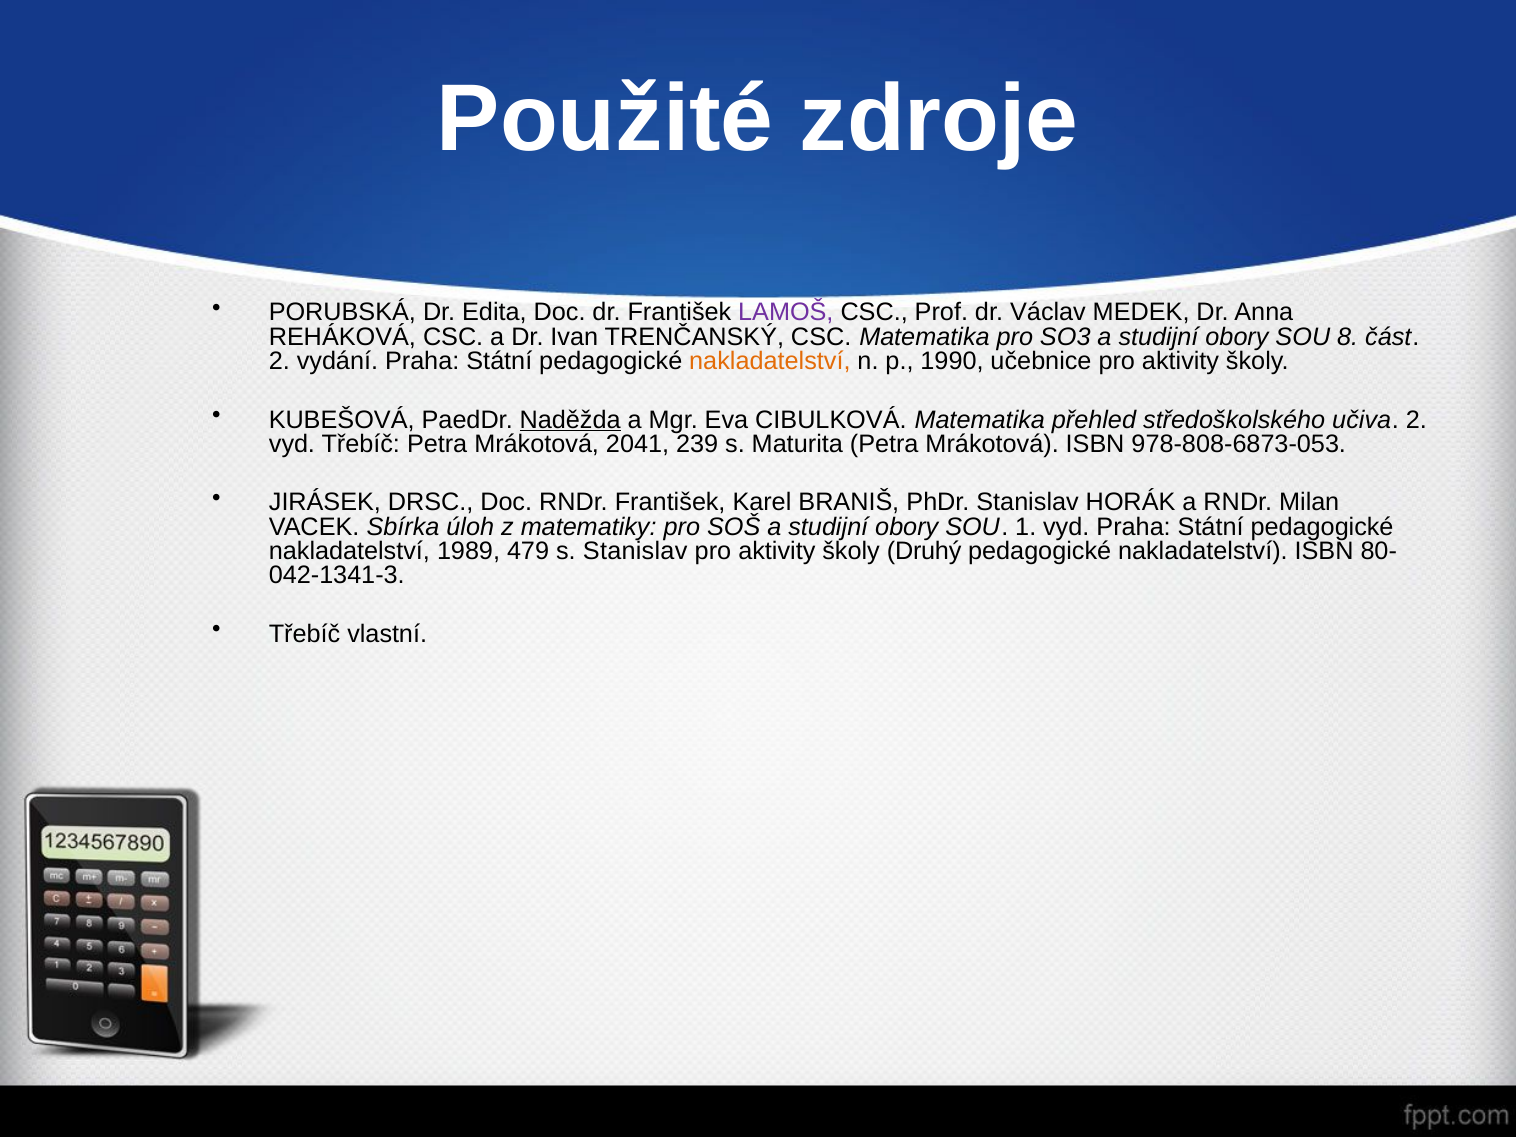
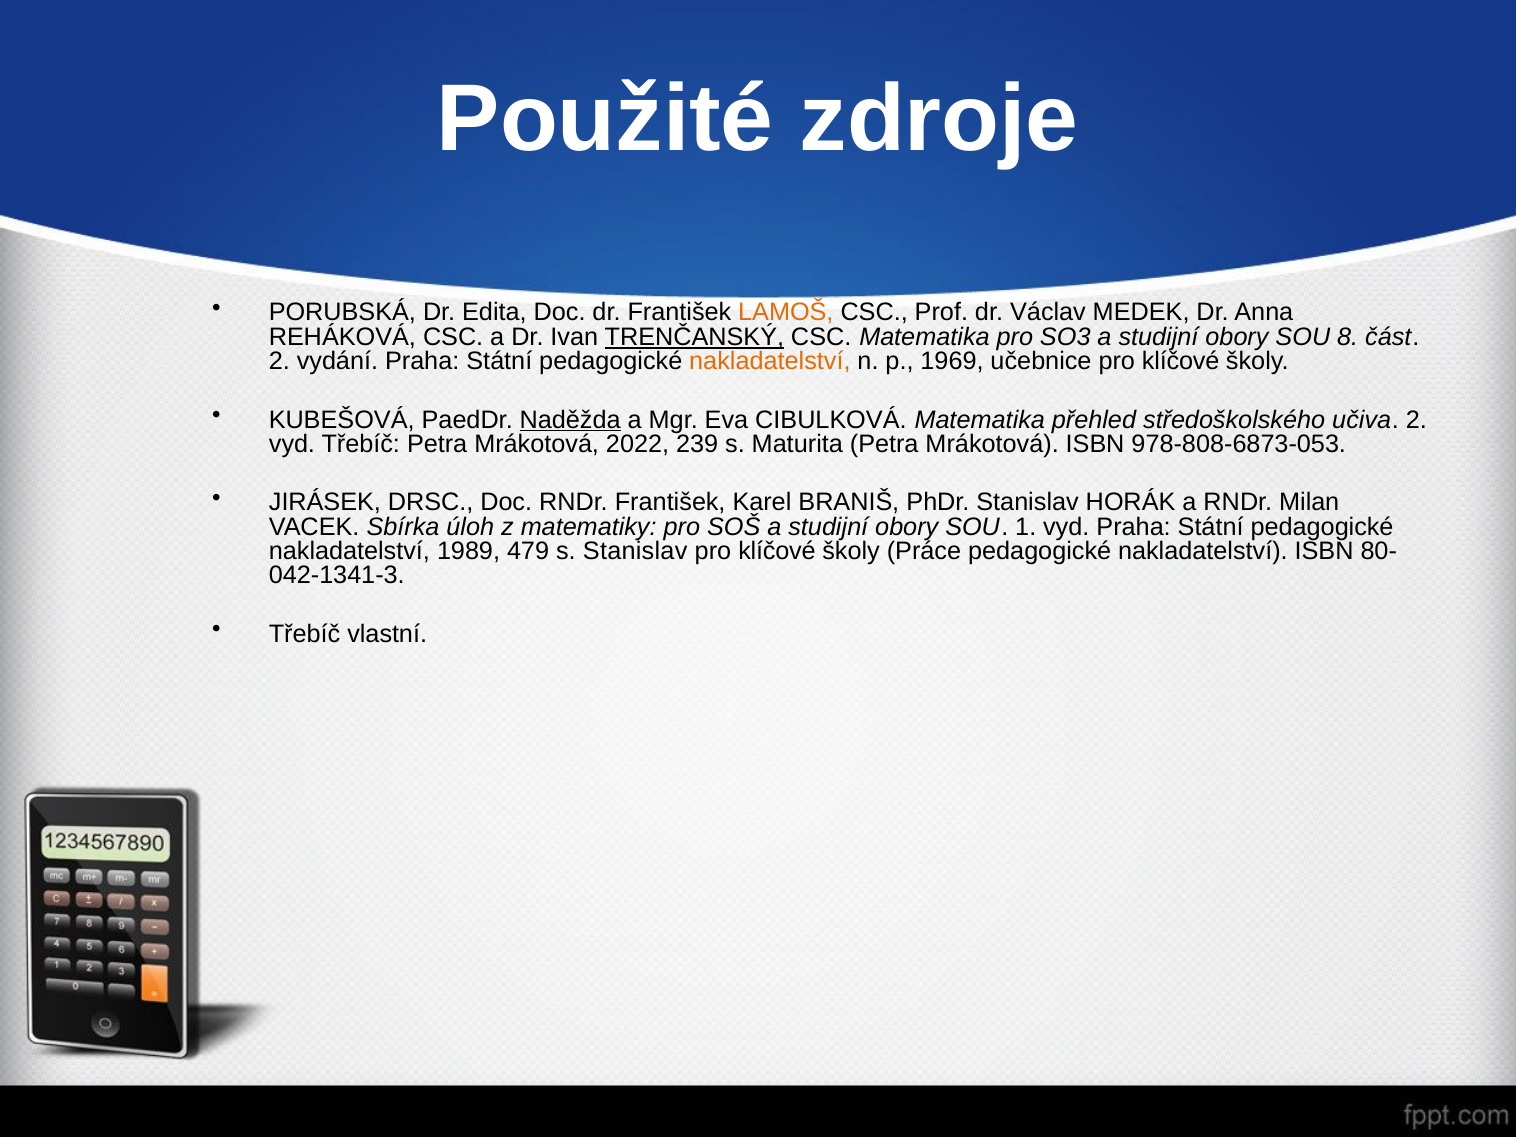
LAMOŠ colour: purple -> orange
TRENČANSKÝ underline: none -> present
1990: 1990 -> 1969
učebnice pro aktivity: aktivity -> klíčové
2041: 2041 -> 2022
aktivity at (777, 551): aktivity -> klíčové
Druhý: Druhý -> Práce
